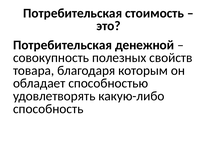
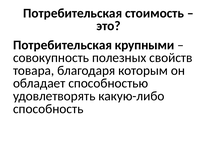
денежной: денежной -> крупными
